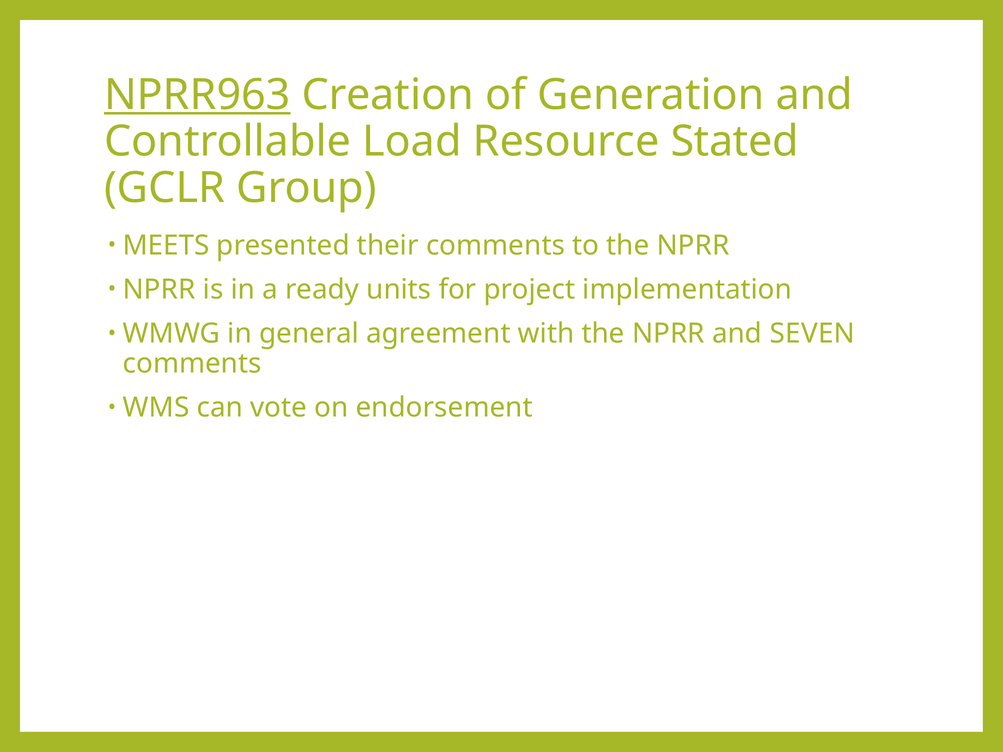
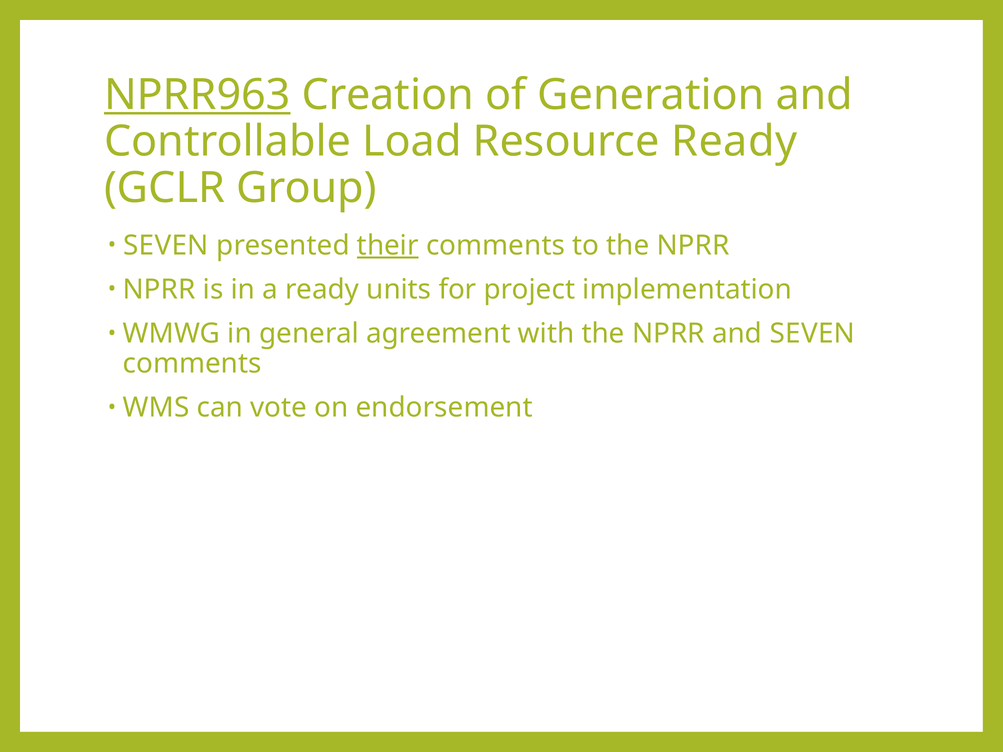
Resource Stated: Stated -> Ready
MEETS at (166, 246): MEETS -> SEVEN
their underline: none -> present
